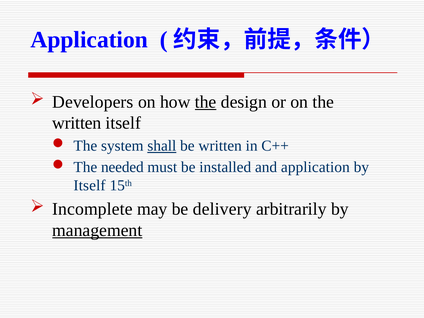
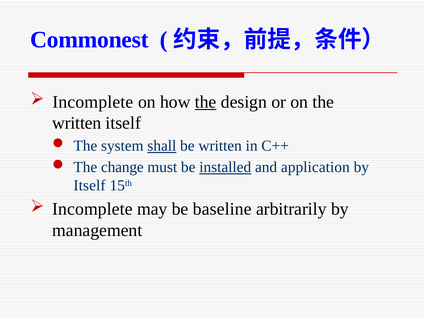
Application at (89, 40): Application -> Commonest
Developers at (93, 102): Developers -> Incomplete
needed: needed -> change
installed underline: none -> present
delivery: delivery -> baseline
management underline: present -> none
